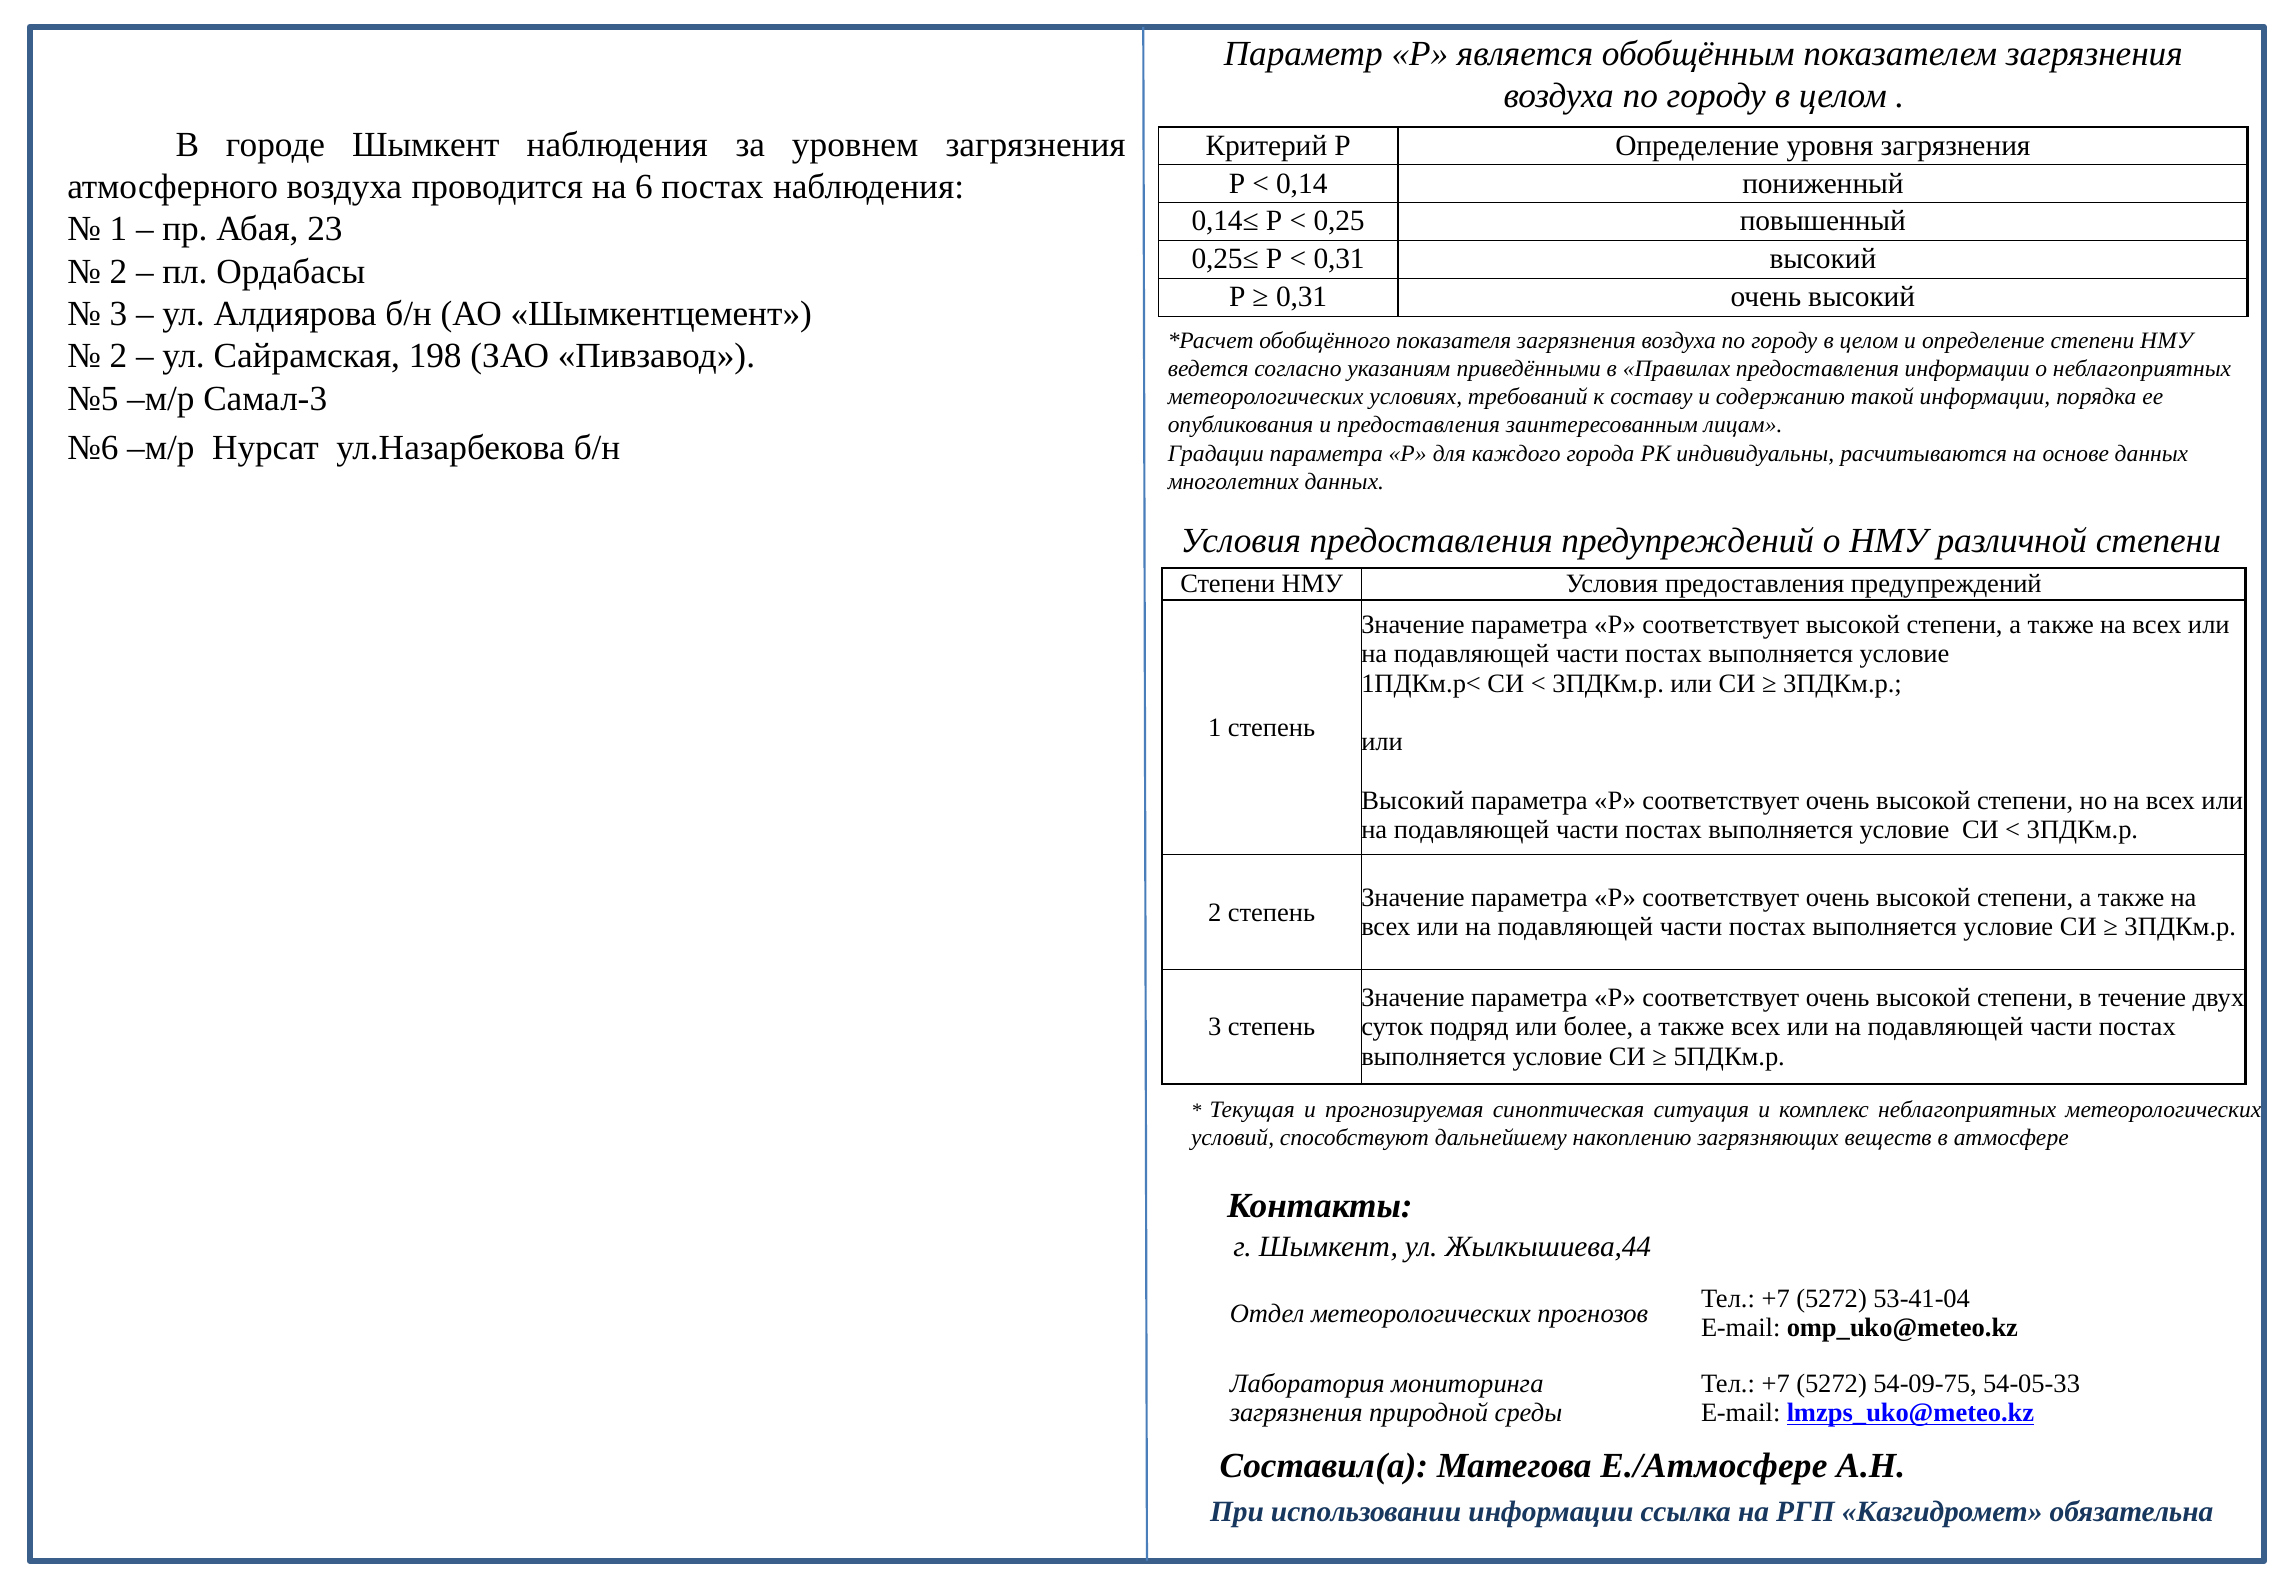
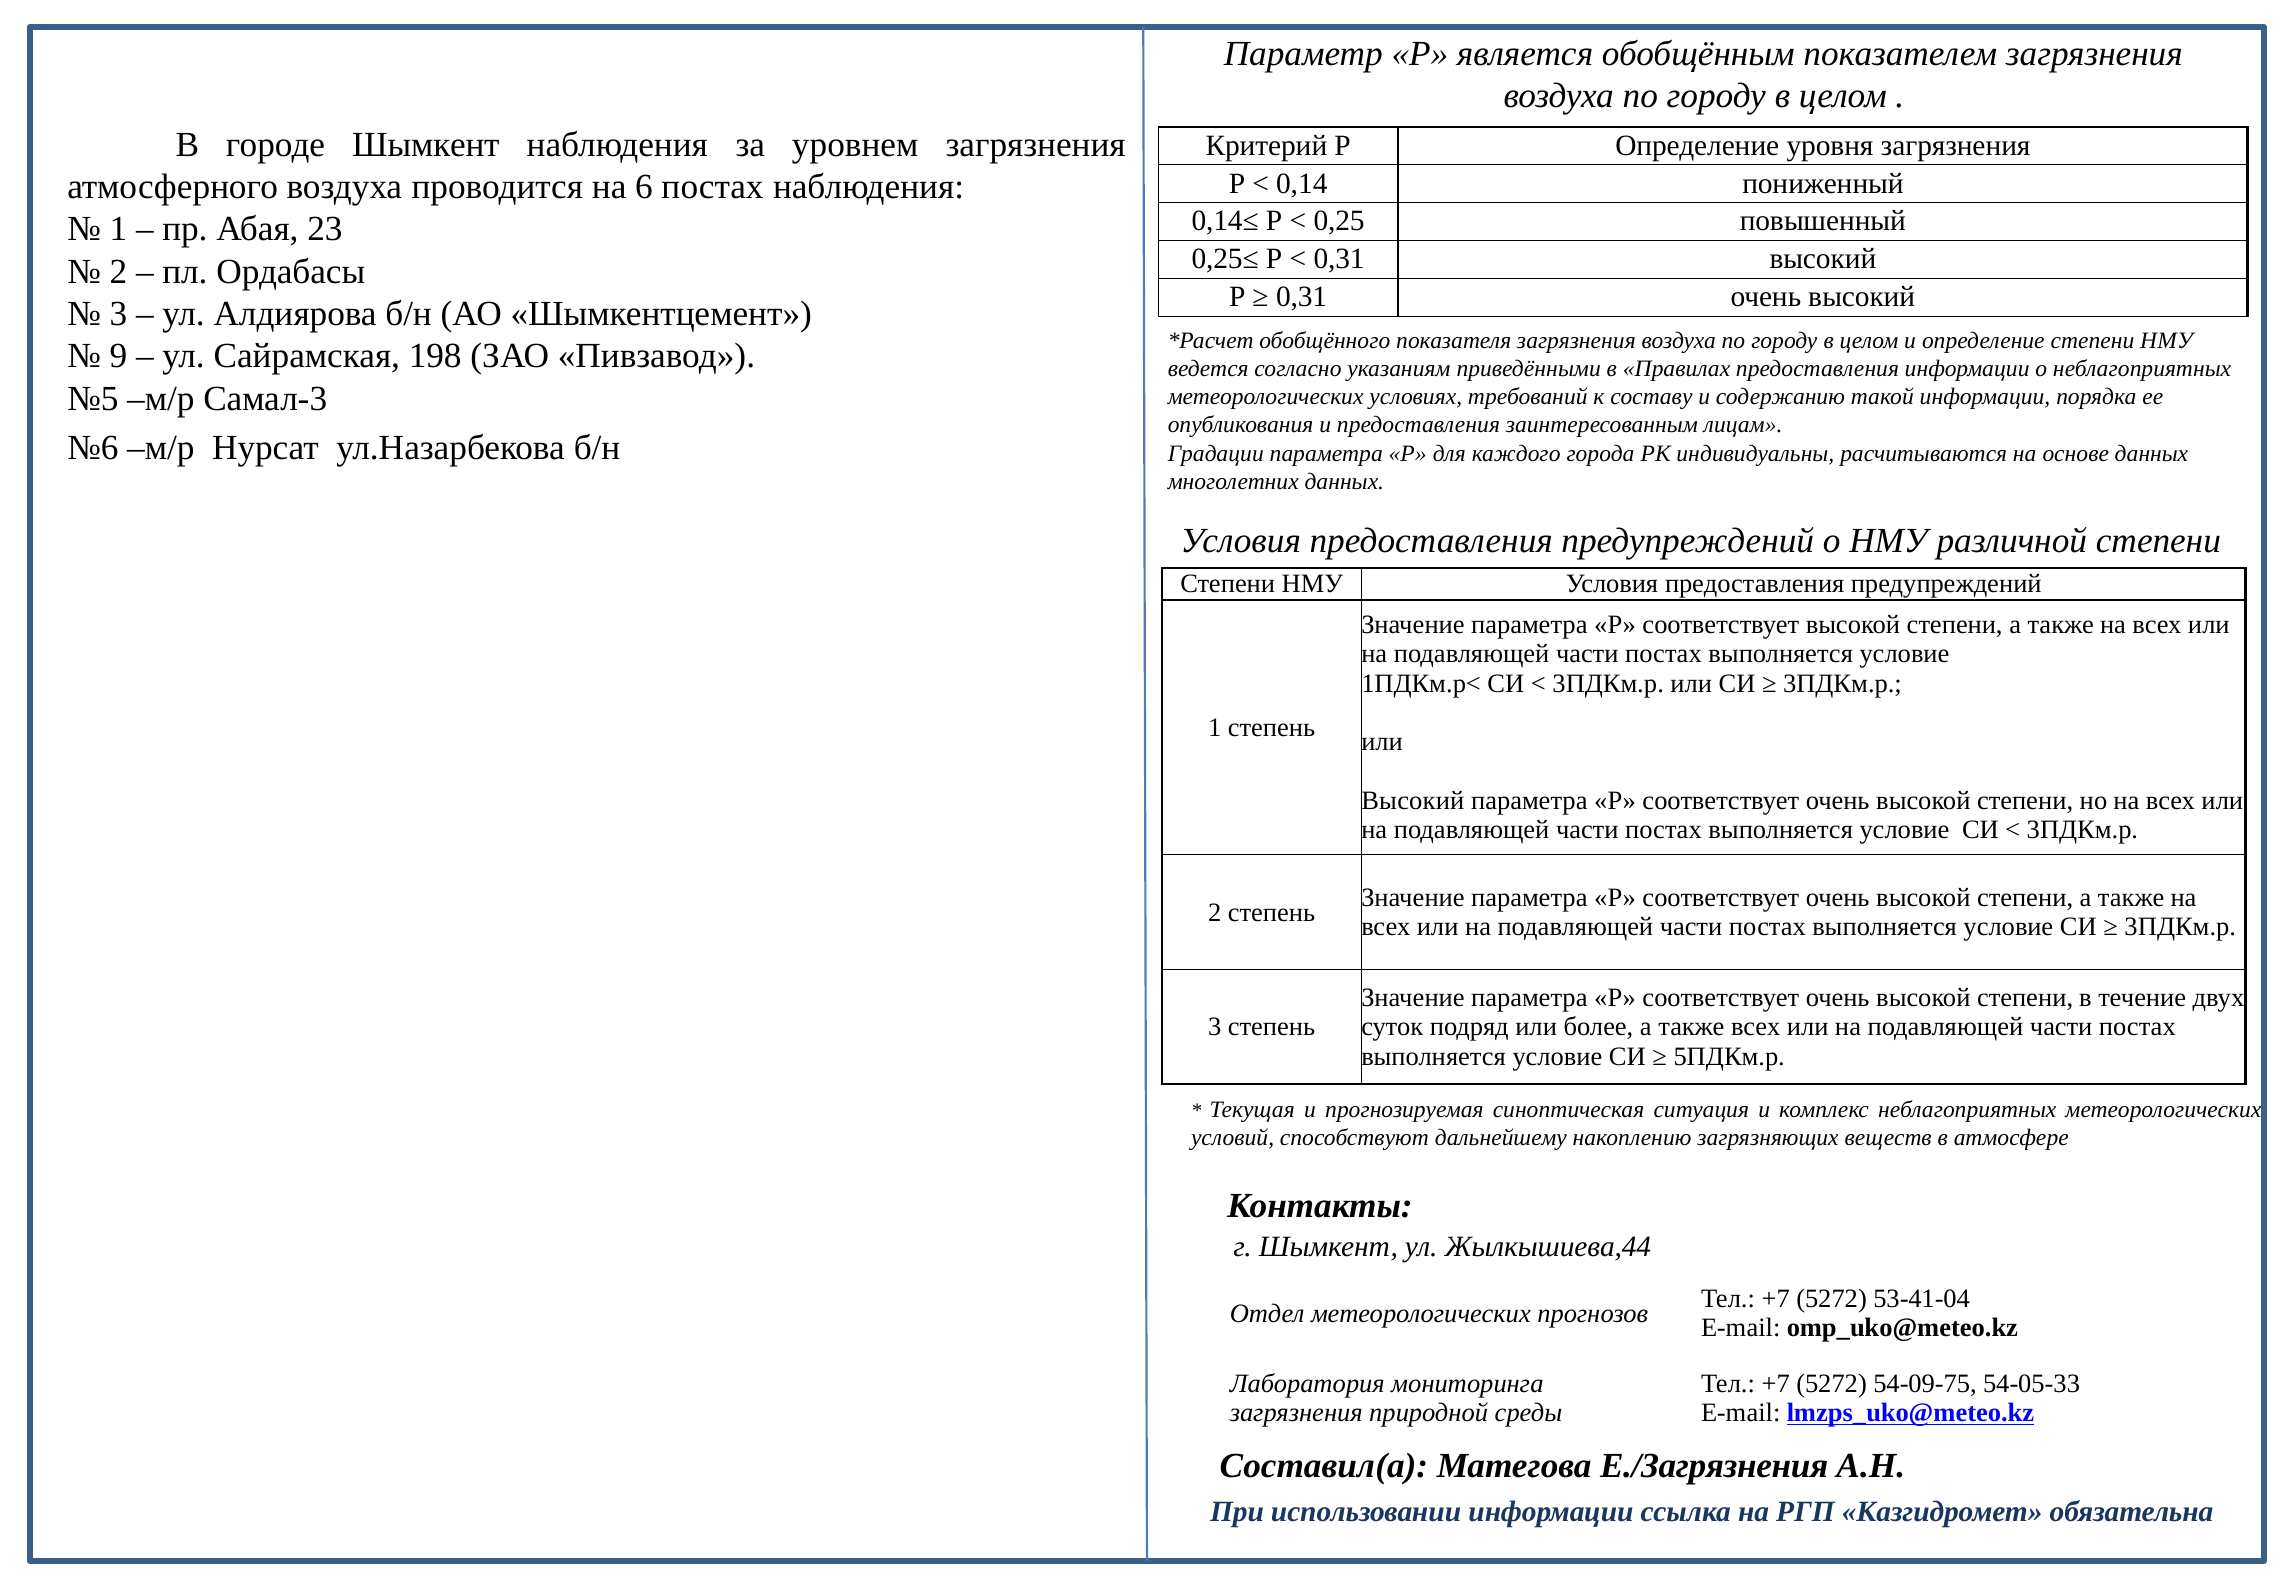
2 at (118, 356): 2 -> 9
Е./Атмосфере: Е./Атмосфере -> Е./Загрязнения
